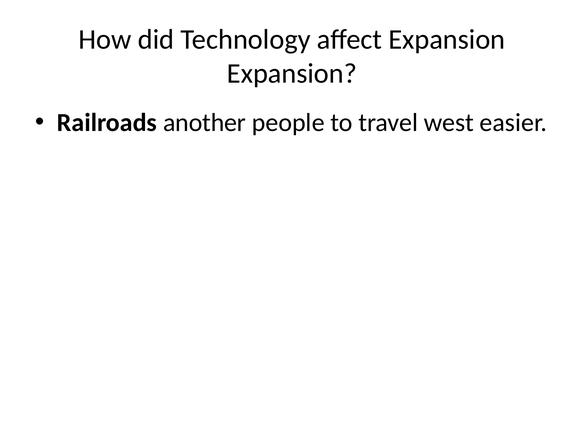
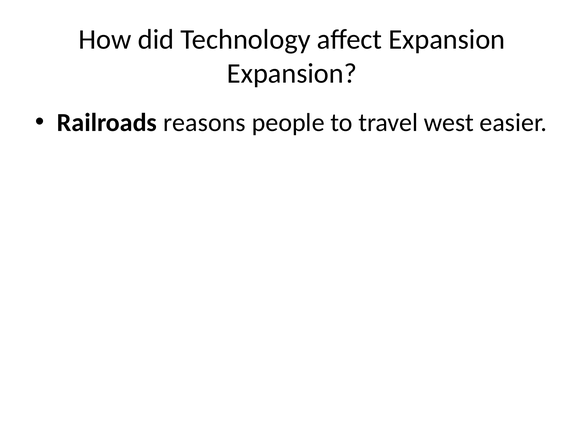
another: another -> reasons
